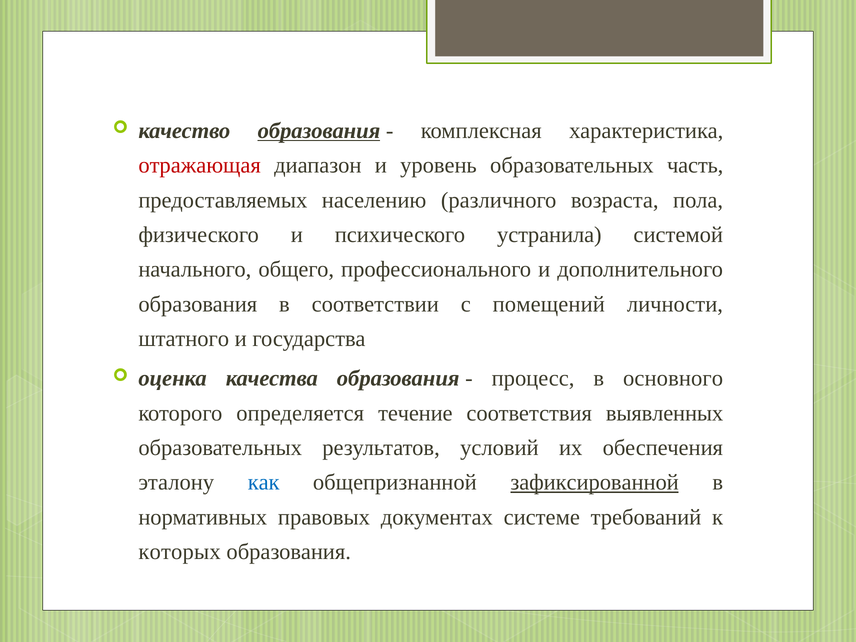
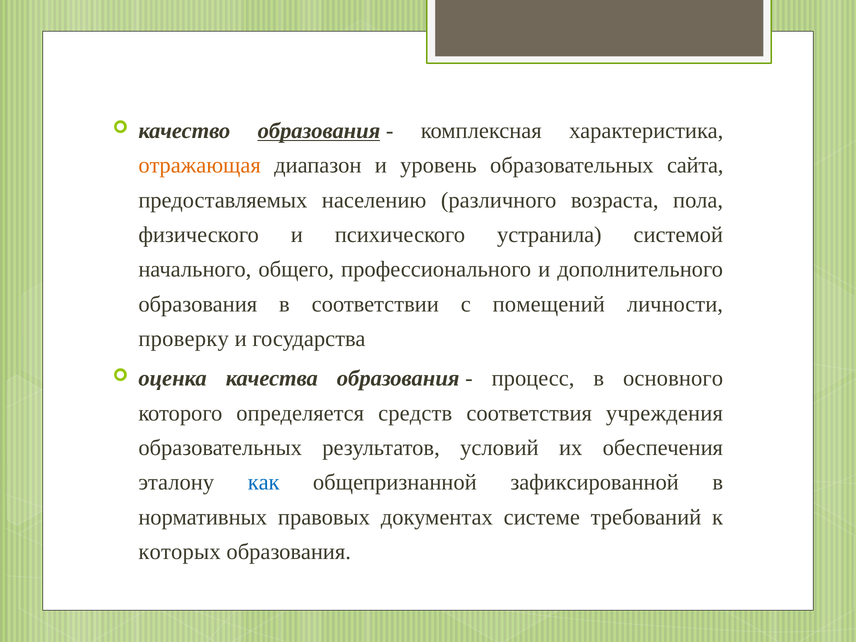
отражающая colour: red -> orange
часть: часть -> сайта
штатного: штатного -> проверку
течение: течение -> средств
выявленных: выявленных -> учреждения
зафиксированной underline: present -> none
